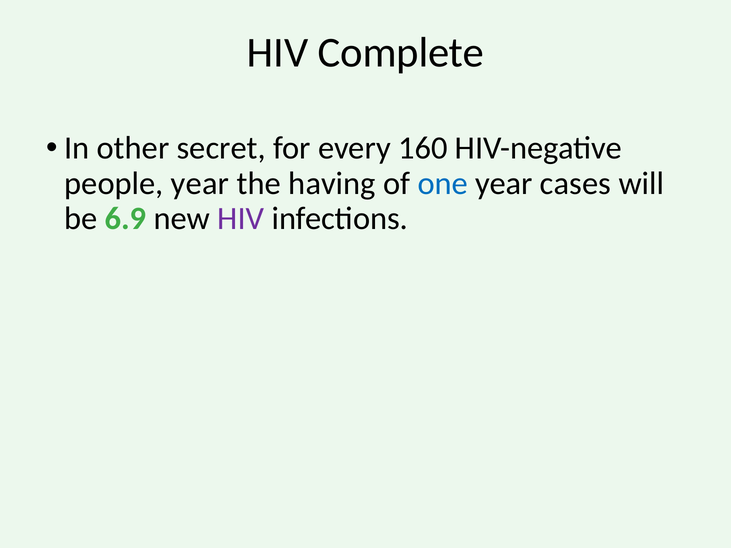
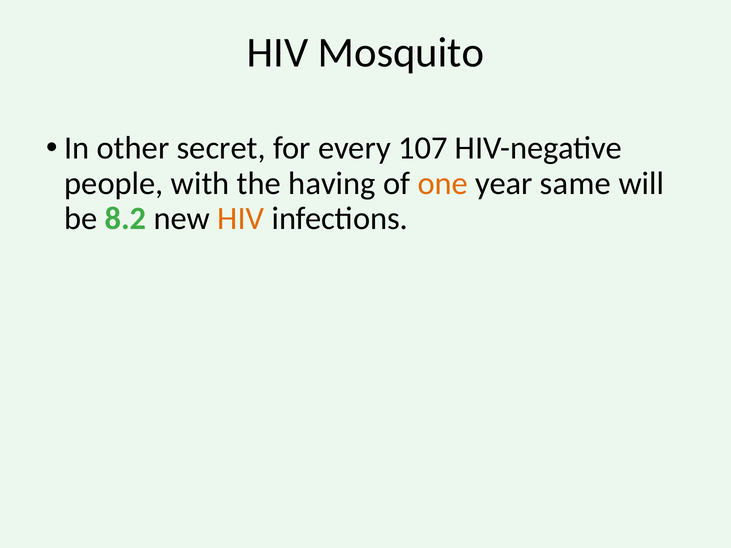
Complete: Complete -> Mosquito
160: 160 -> 107
people year: year -> with
one colour: blue -> orange
cases: cases -> same
6.9: 6.9 -> 8.2
HIV at (241, 219) colour: purple -> orange
